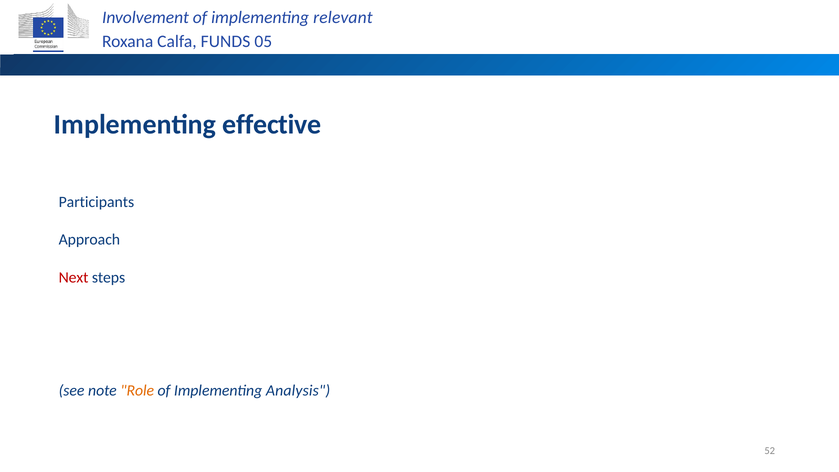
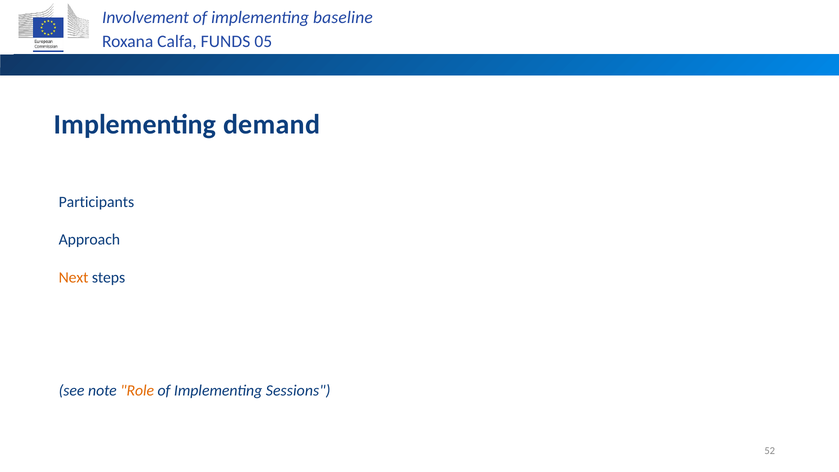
relevant: relevant -> baseline
effective: effective -> demand
Next colour: red -> orange
Analysis: Analysis -> Sessions
